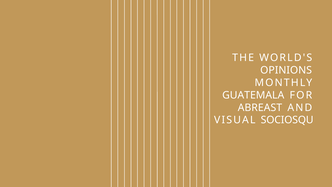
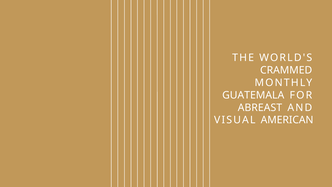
OPINIONS: OPINIONS -> CRAMMED
SOCIOSQU: SOCIOSQU -> AMERICAN
